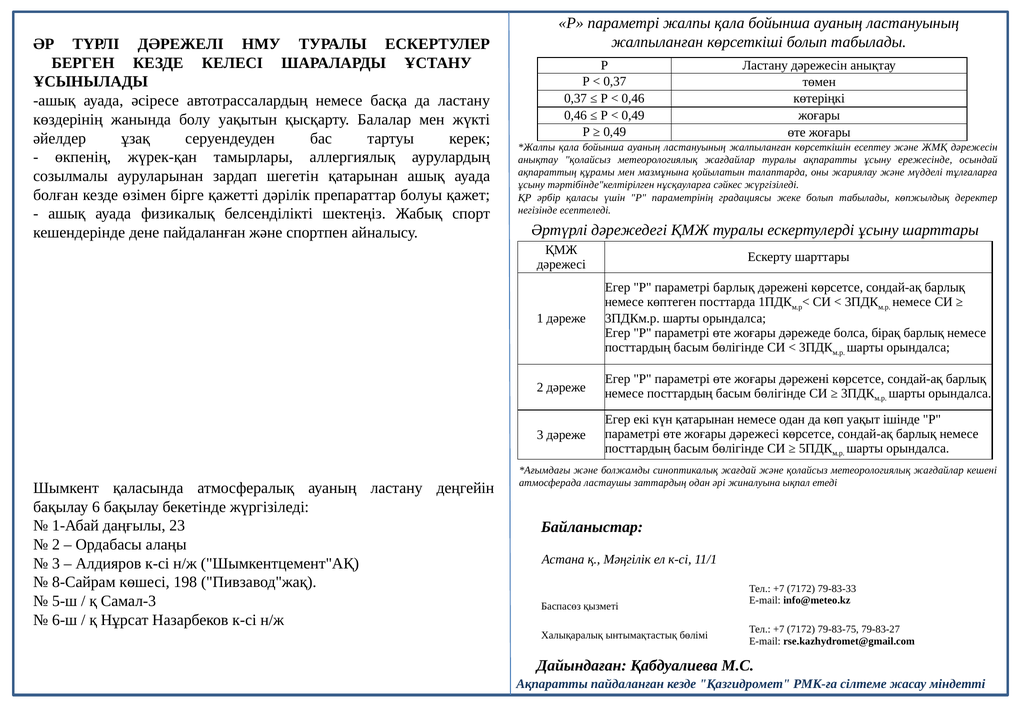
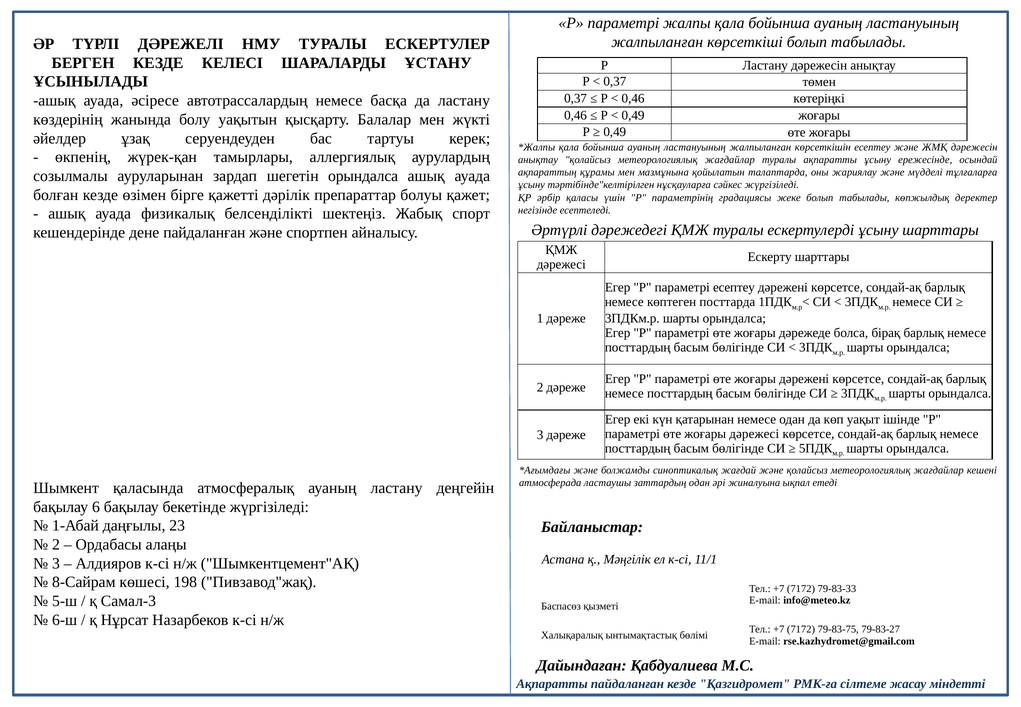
шегетін қатарынан: қатарынан -> орындалса
параметрі барлық: барлық -> есептеу
